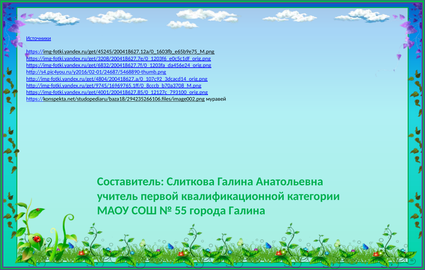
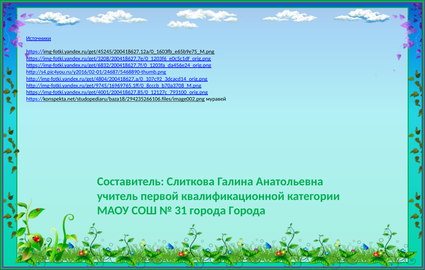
55: 55 -> 31
города Галина: Галина -> Города
